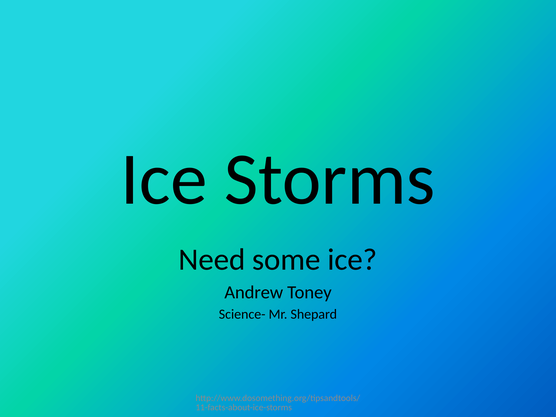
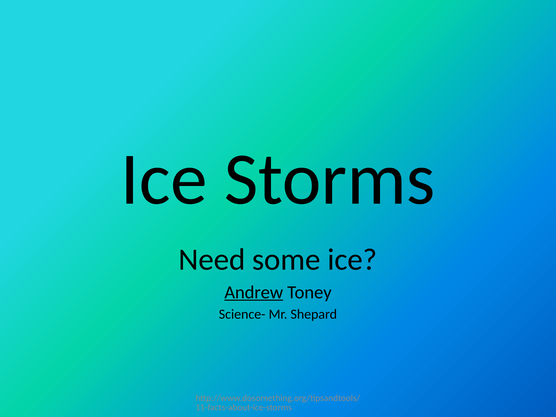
Andrew underline: none -> present
